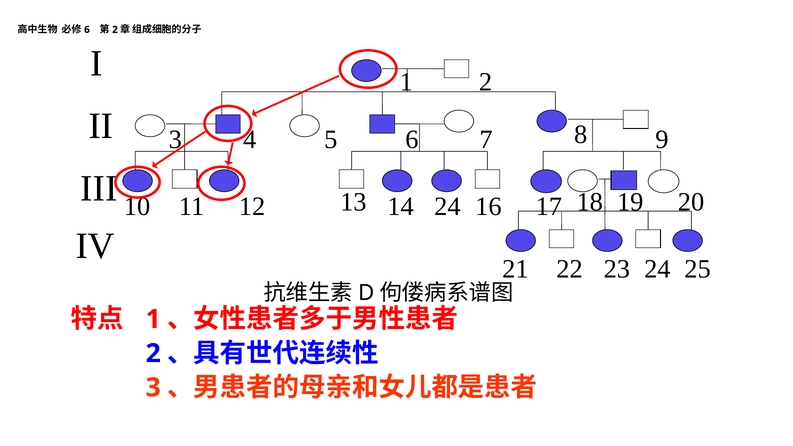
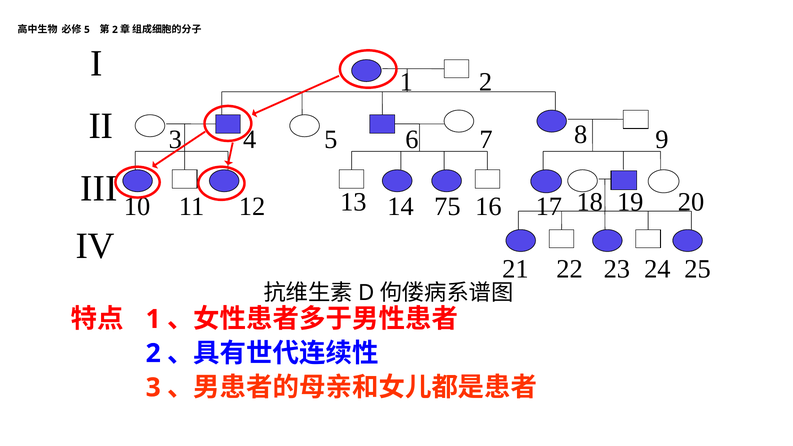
6 at (87, 30): 6 -> 5
14 24: 24 -> 75
